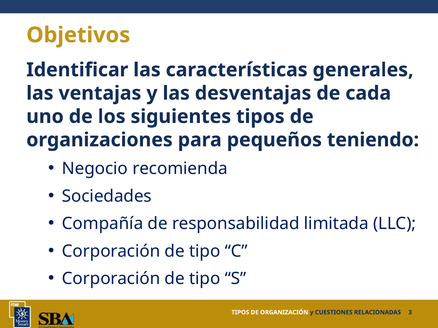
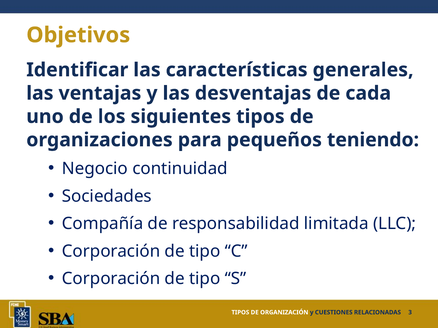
recomienda: recomienda -> continuidad
